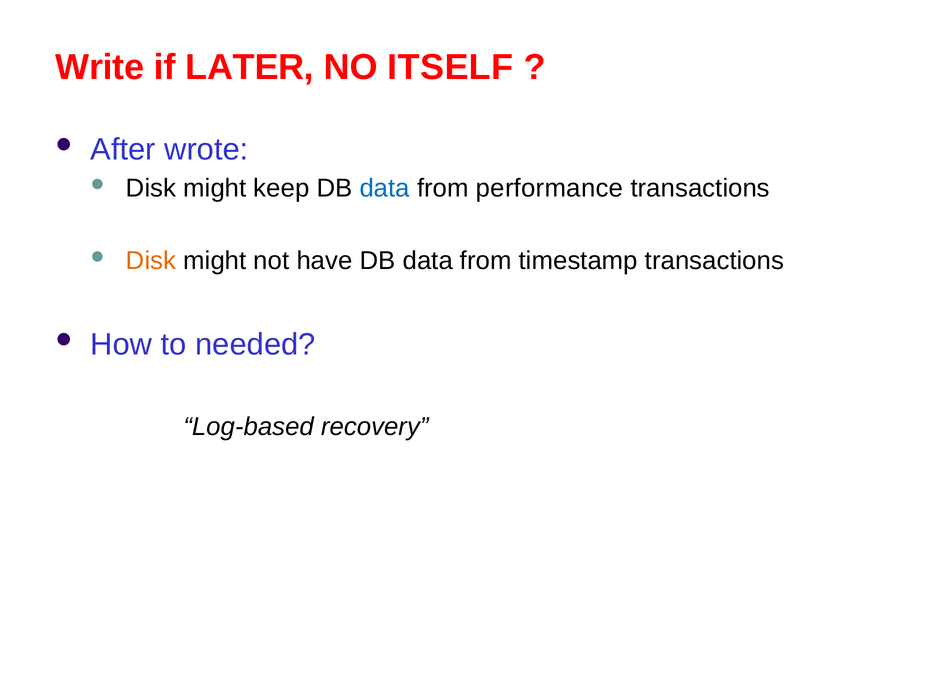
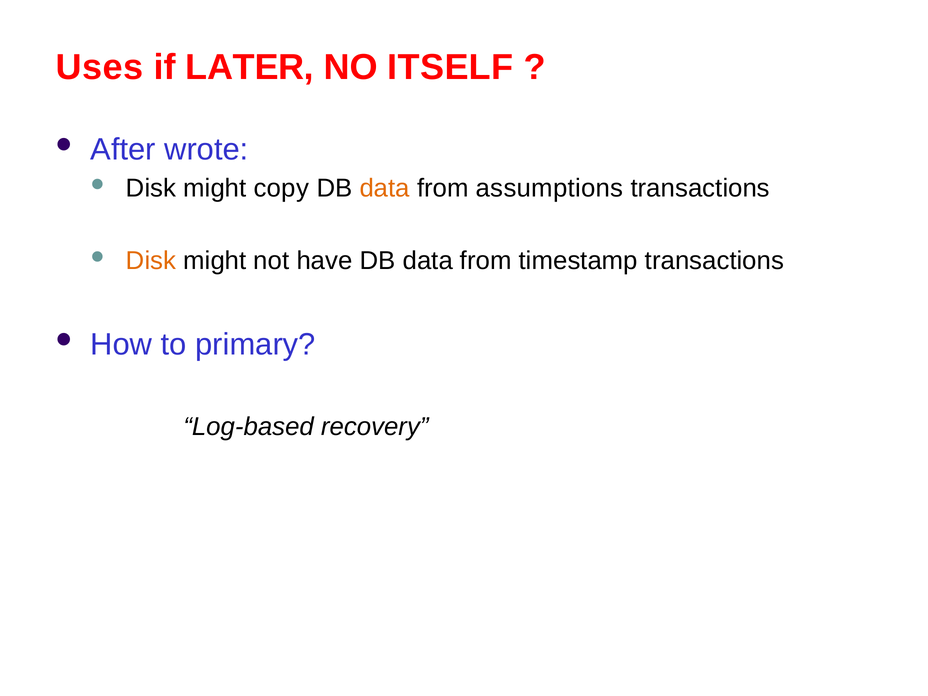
Write: Write -> Uses
keep: keep -> copy
data at (385, 188) colour: blue -> orange
performance: performance -> assumptions
needed: needed -> primary
